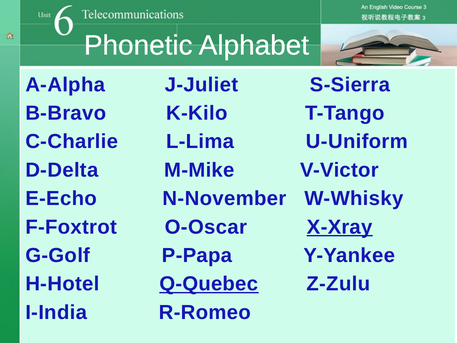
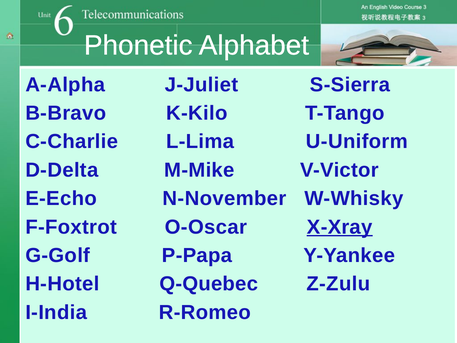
Q-Quebec underline: present -> none
